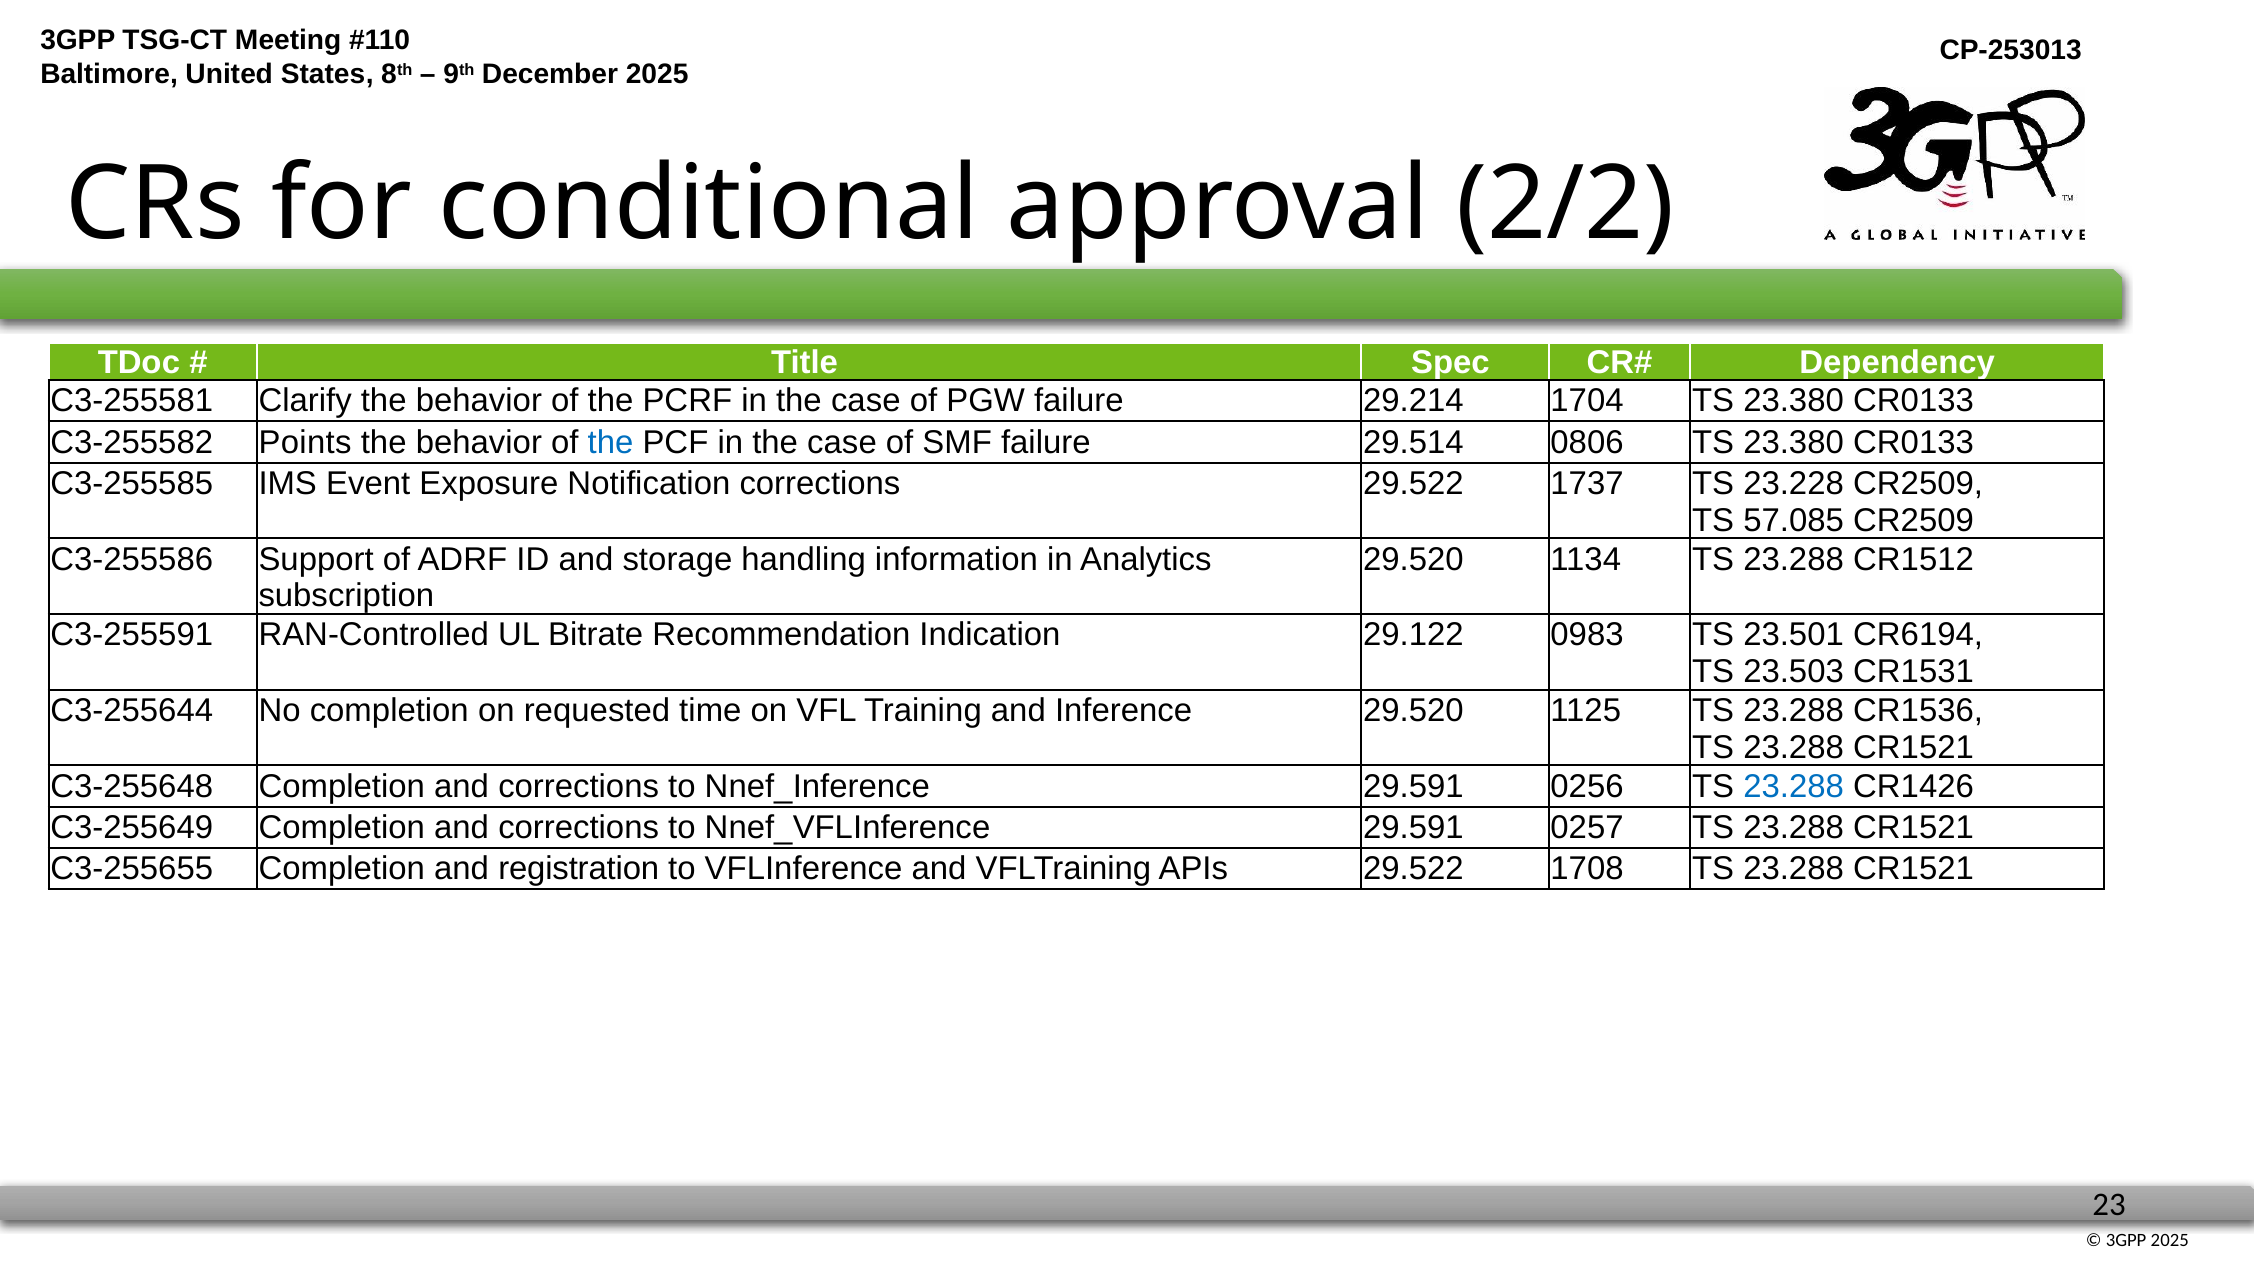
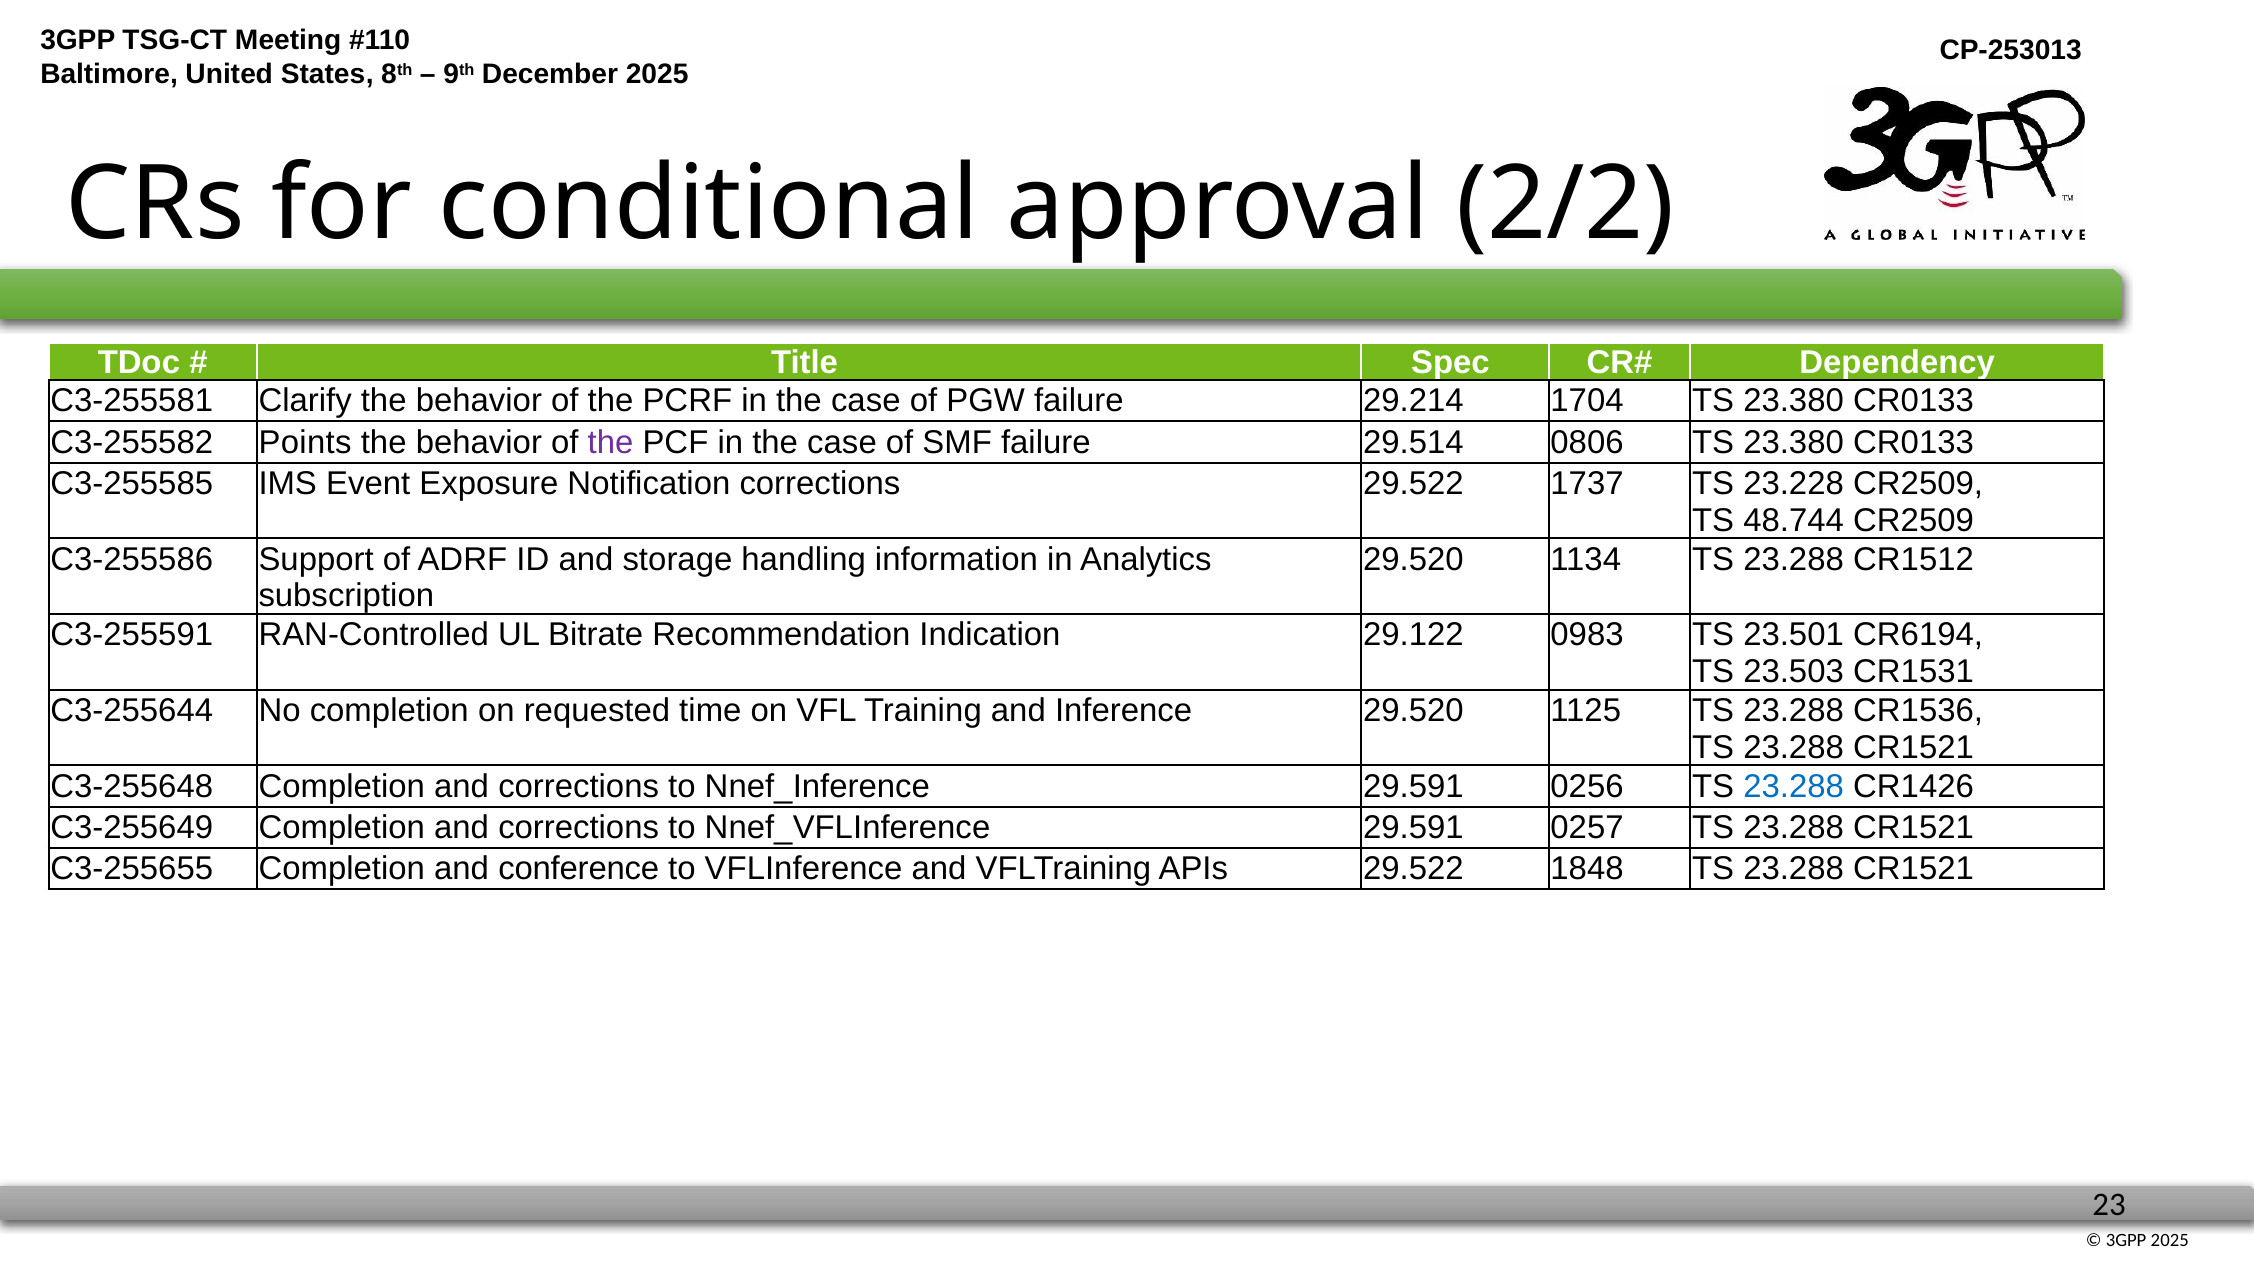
the at (611, 442) colour: blue -> purple
57.085: 57.085 -> 48.744
registration: registration -> conference
1708: 1708 -> 1848
